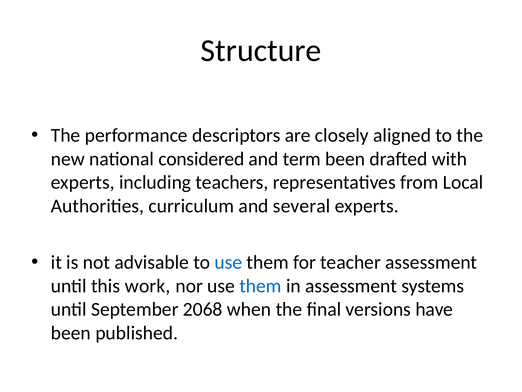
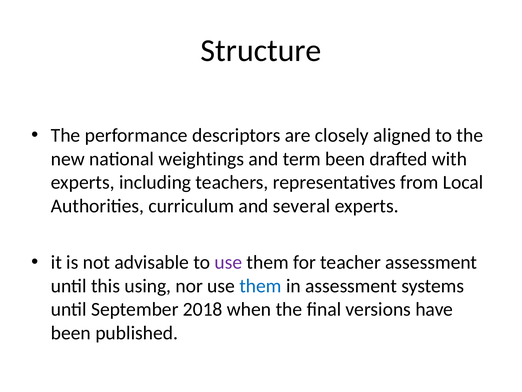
considered: considered -> weightings
use at (228, 262) colour: blue -> purple
work: work -> using
2068: 2068 -> 2018
